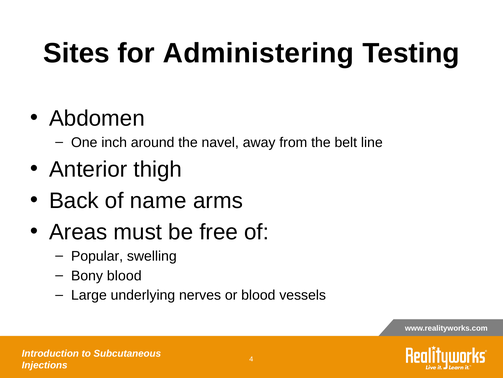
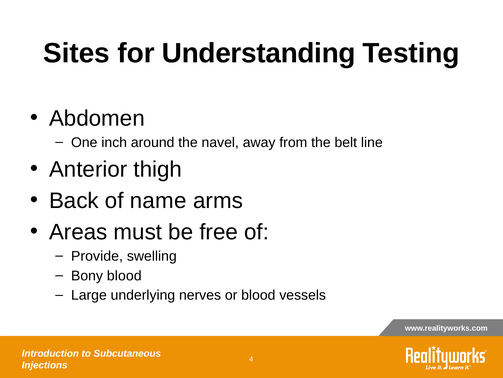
Administering: Administering -> Understanding
Popular: Popular -> Provide
